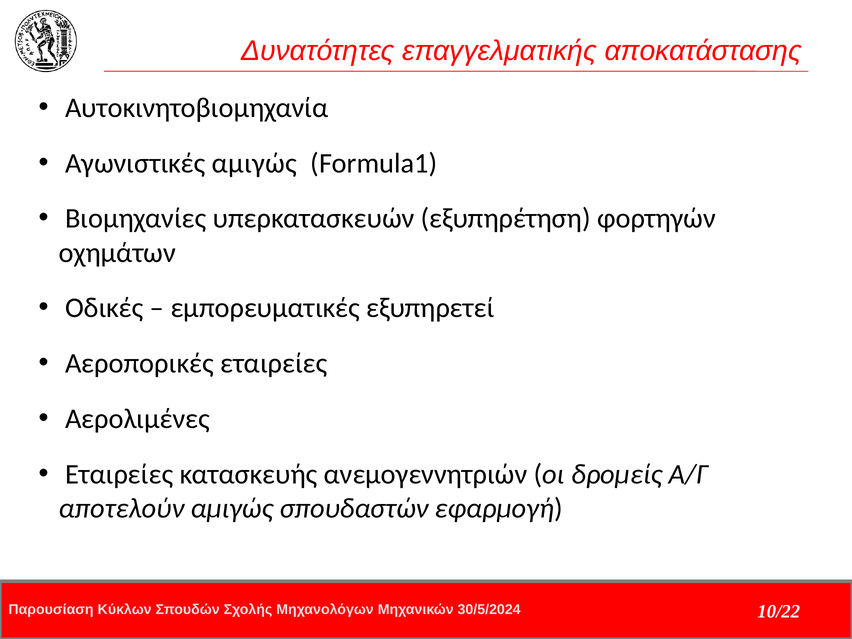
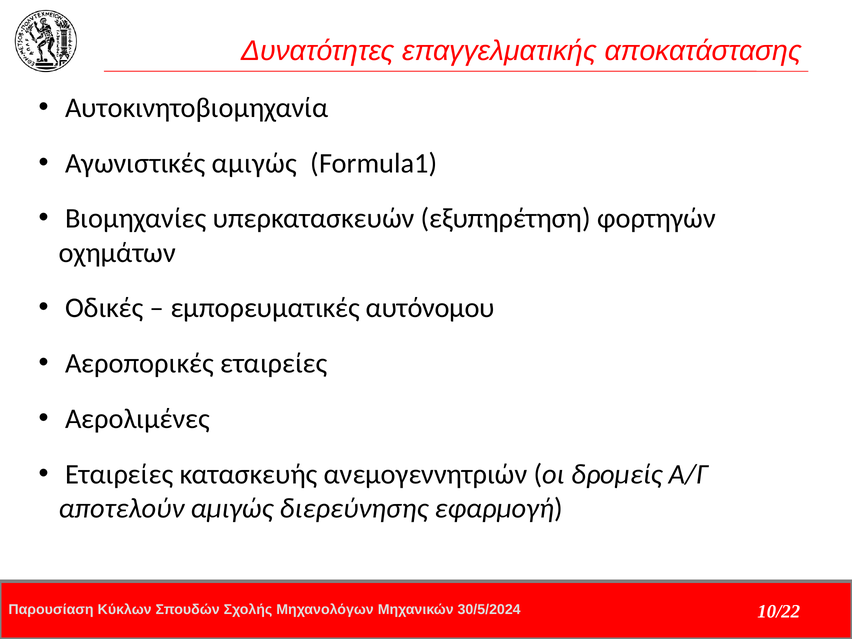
εξυπηρετεί: εξυπηρετεί -> αυτόνομου
σπουδαστών: σπουδαστών -> διερεύνησης
